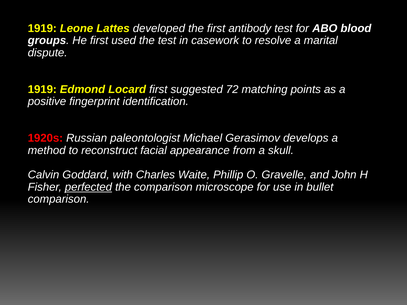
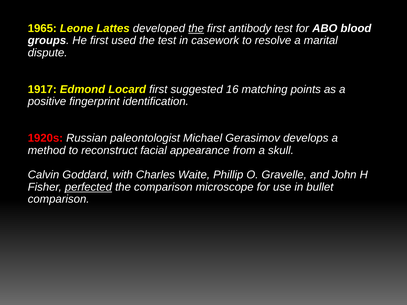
1919 at (42, 28): 1919 -> 1965
the at (196, 28) underline: none -> present
1919 at (42, 89): 1919 -> 1917
72: 72 -> 16
